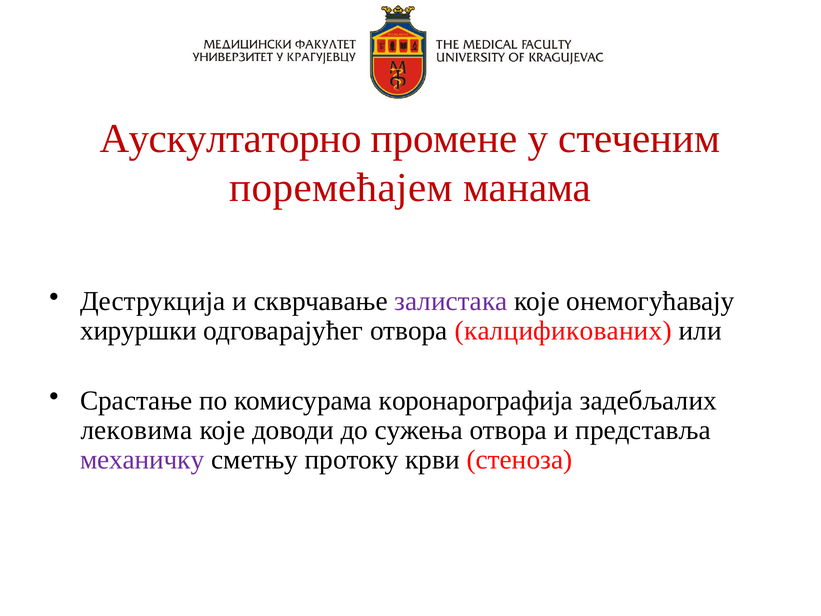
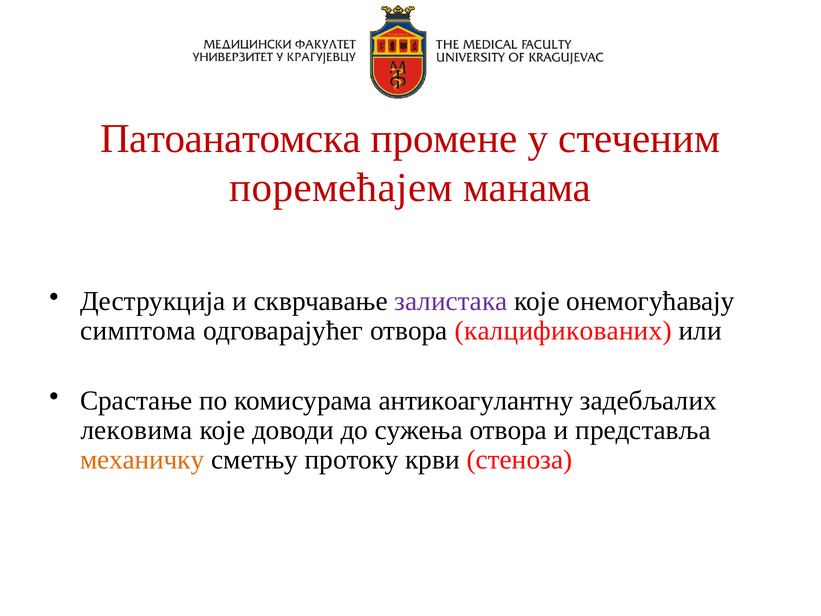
Аускултаторно: Аускултаторно -> Патоанатомска
хируршки: хируршки -> симптома
коронарографија: коронарографија -> антикоагулантну
механичку colour: purple -> orange
